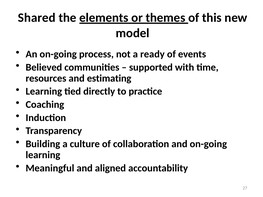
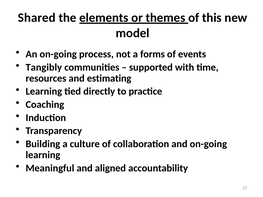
ready: ready -> forms
Believed: Believed -> Tangibly
